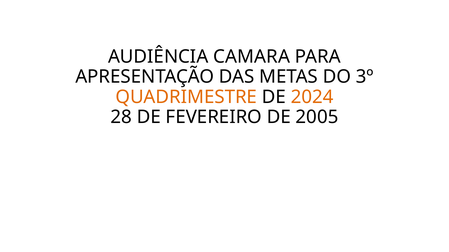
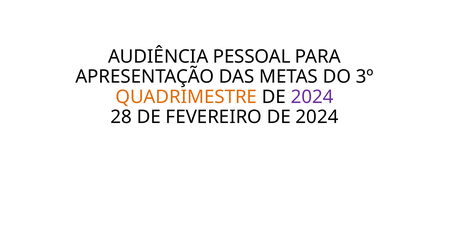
CAMARA: CAMARA -> PESSOAL
2024 at (312, 97) colour: orange -> purple
FEVEREIRO DE 2005: 2005 -> 2024
